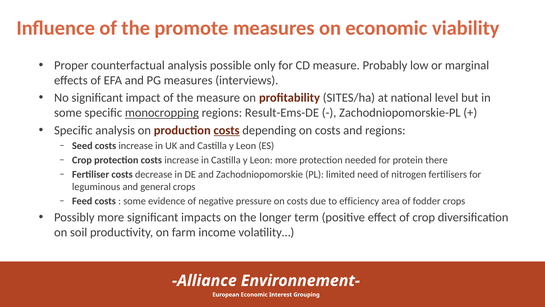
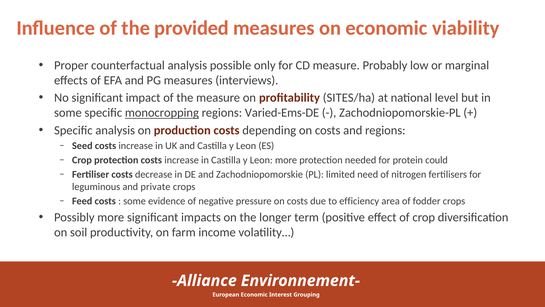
promote: promote -> provided
Result-Ems-DE: Result-Ems-DE -> Varied-Ems-DE
costs at (227, 130) underline: present -> none
there: there -> could
general: general -> private
